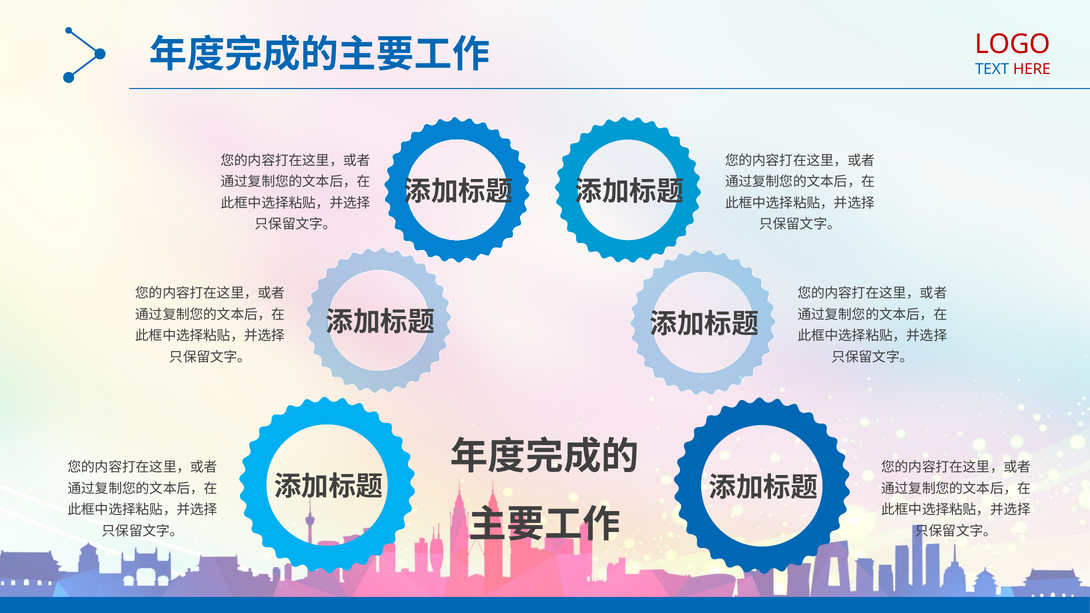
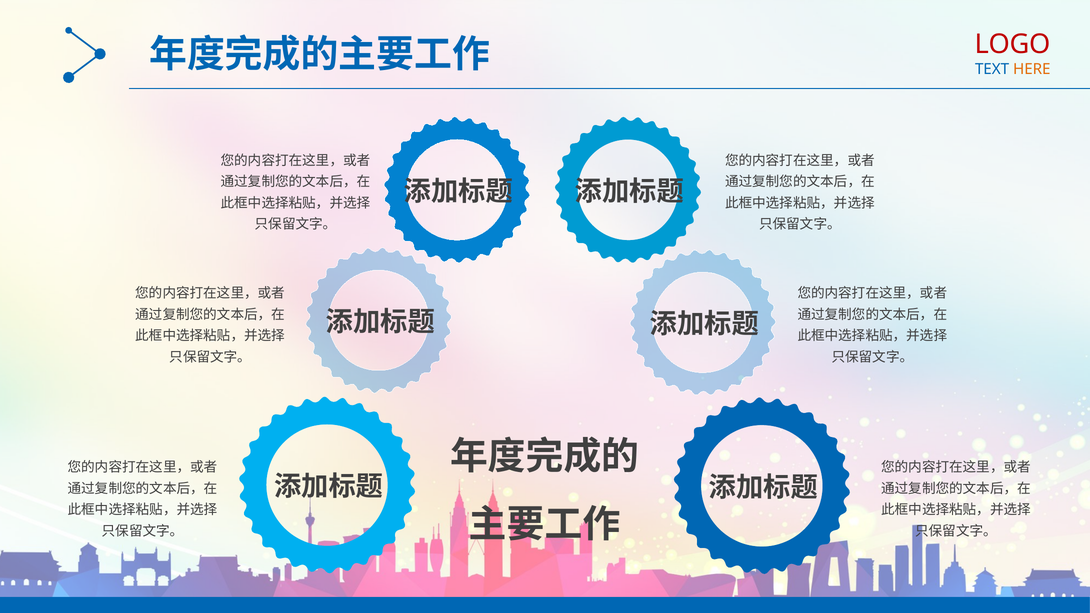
HERE colour: red -> orange
